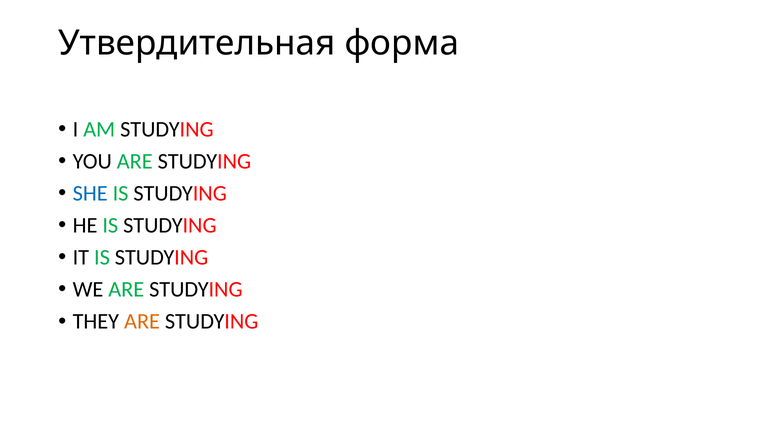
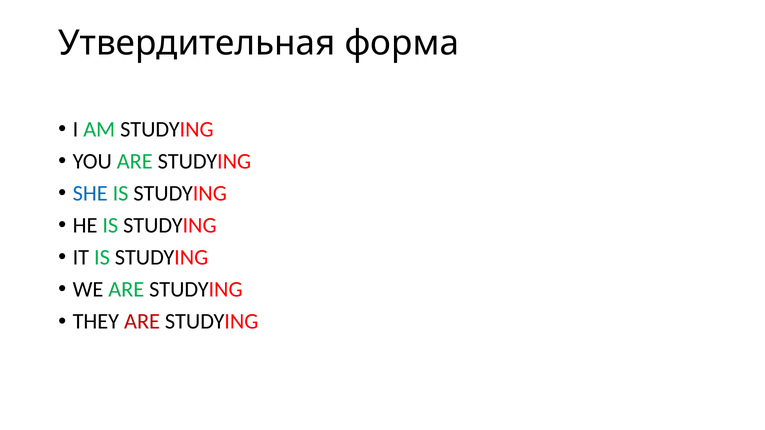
ARE at (142, 322) colour: orange -> red
